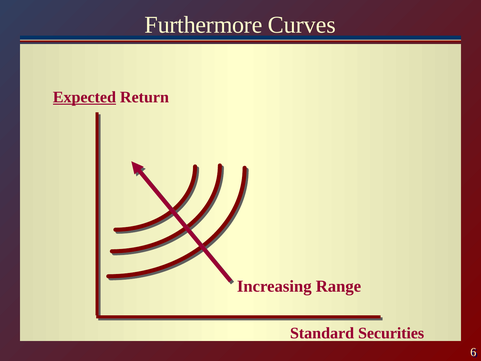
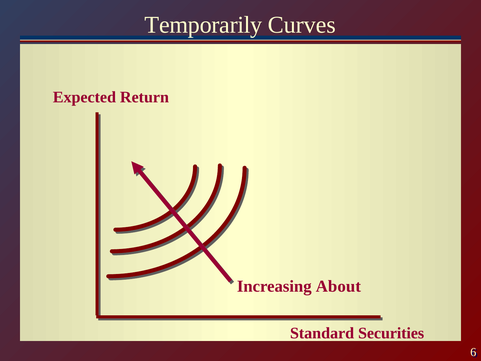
Furthermore: Furthermore -> Temporarily
Expected underline: present -> none
Range: Range -> About
